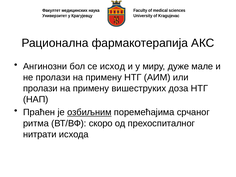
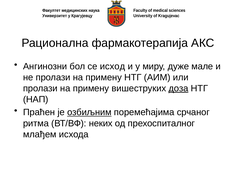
доза underline: none -> present
скоро: скоро -> неких
нитрати: нитрати -> млађем
